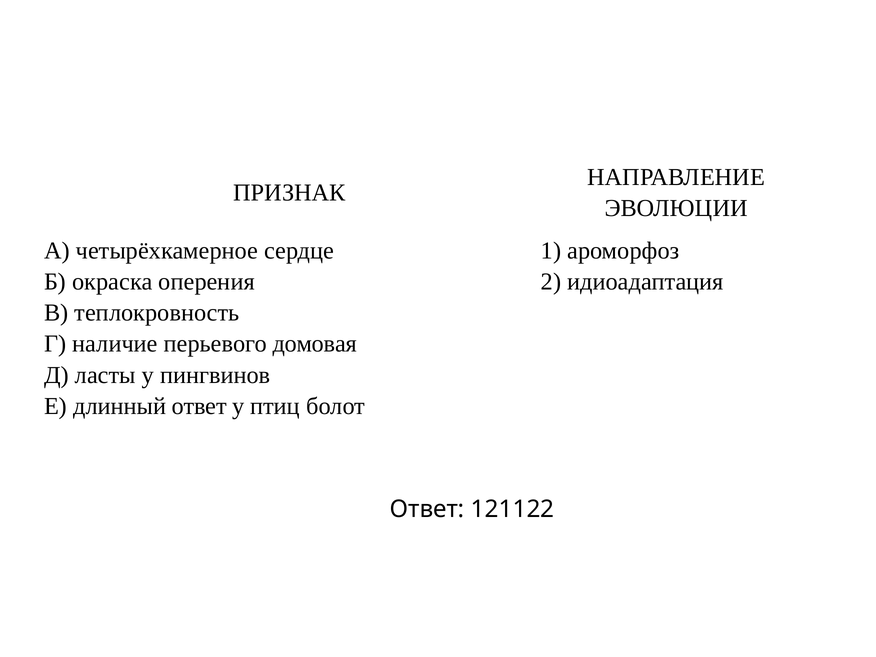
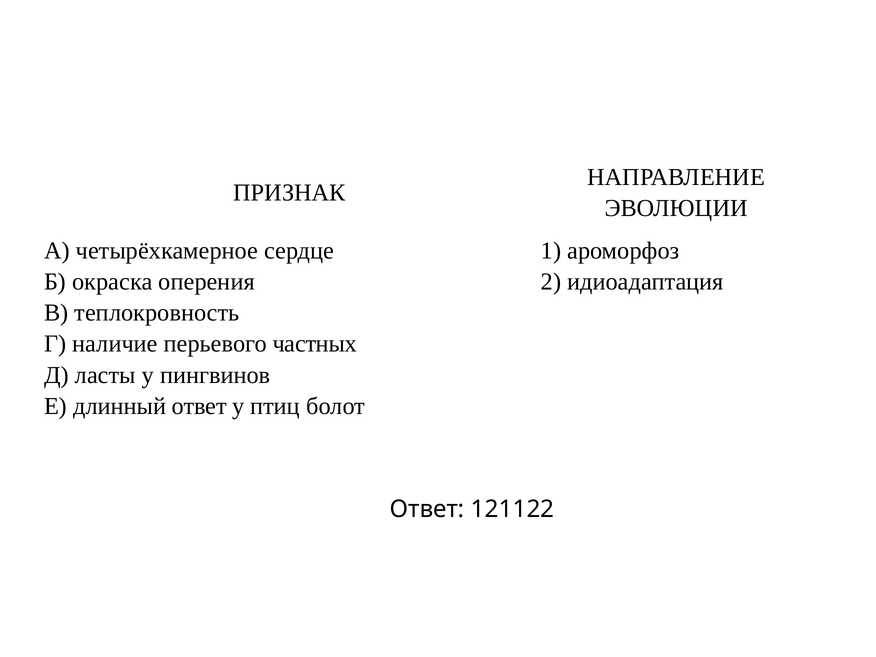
домовая: домовая -> частных
